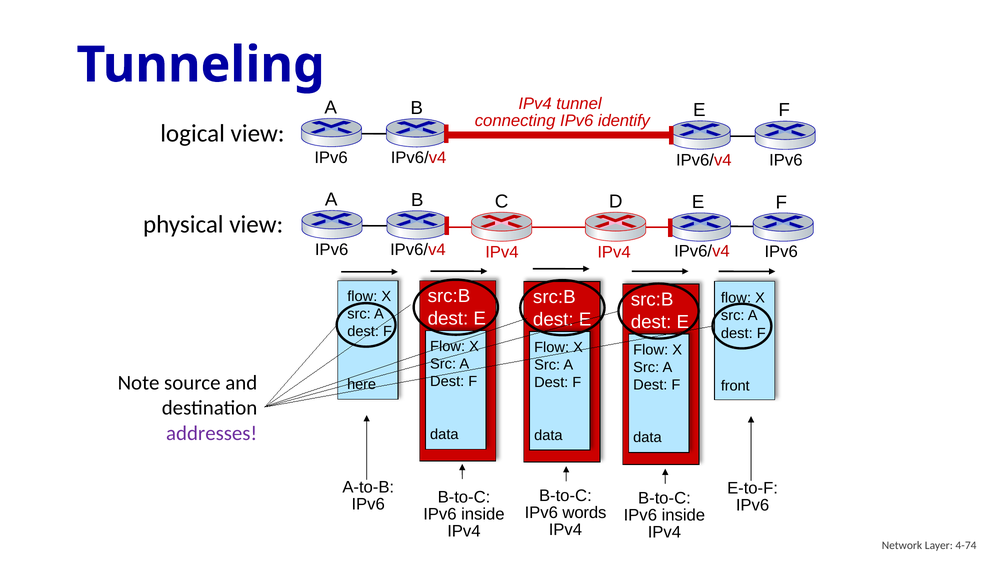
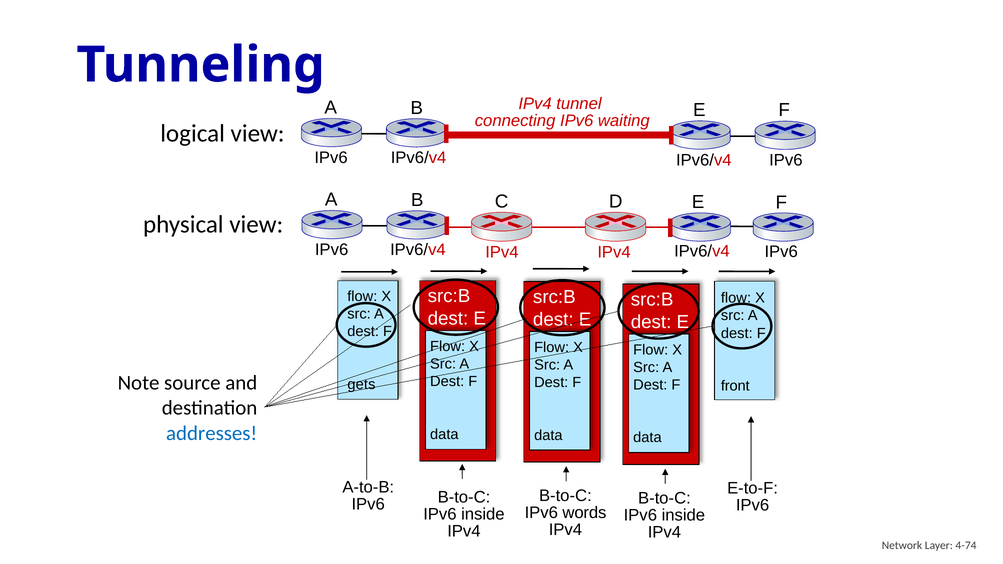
identify: identify -> waiting
here: here -> gets
addresses colour: purple -> blue
